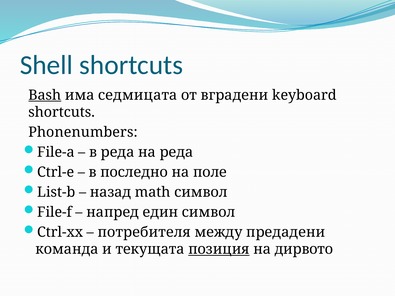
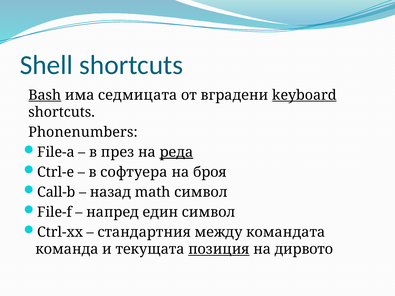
keyboard underline: none -> present
в реда: реда -> през
реда at (176, 152) underline: none -> present
последно: последно -> софтуера
поле: поле -> броя
List-b: List-b -> Call-b
потребителя: потребителя -> стандартния
предадени: предадени -> командата
